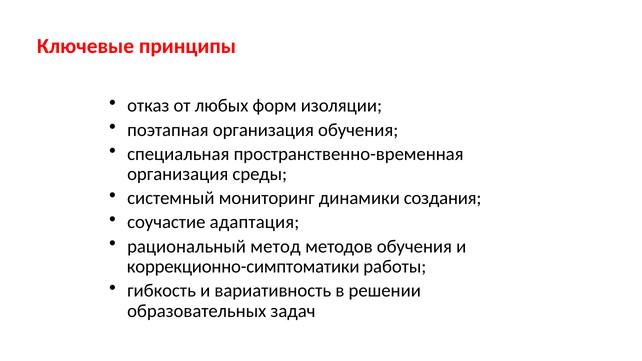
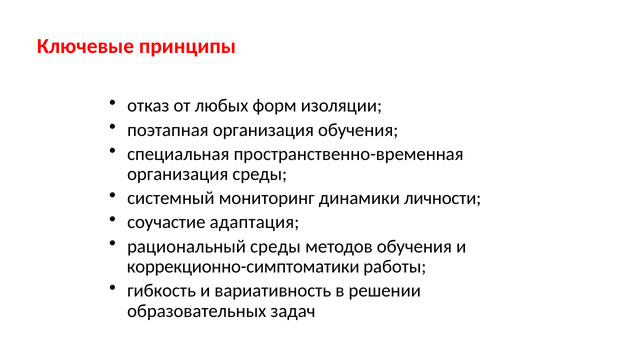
создания: создания -> личности
рациональный метод: метод -> среды
